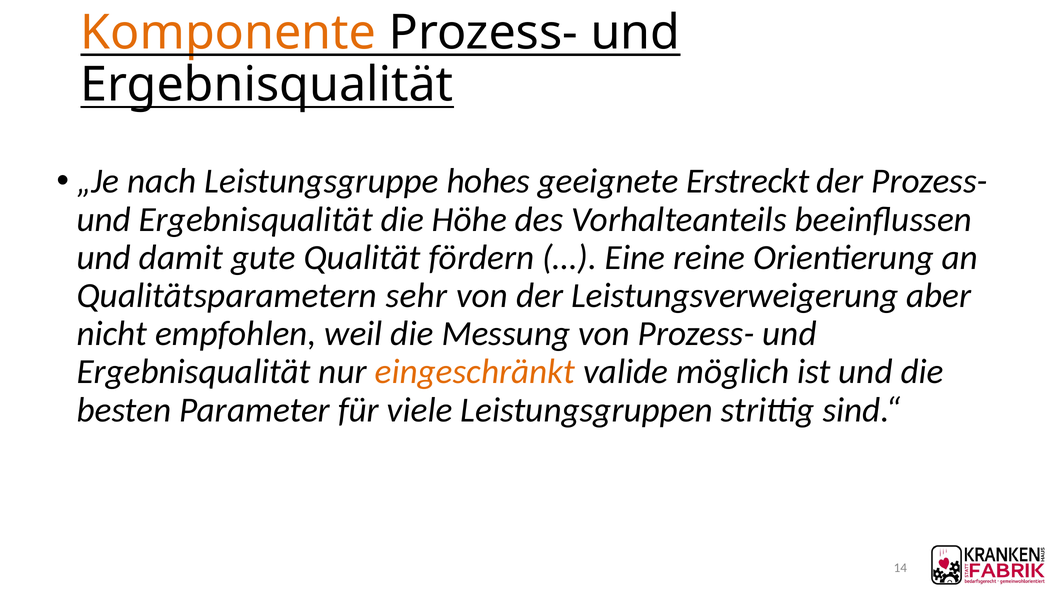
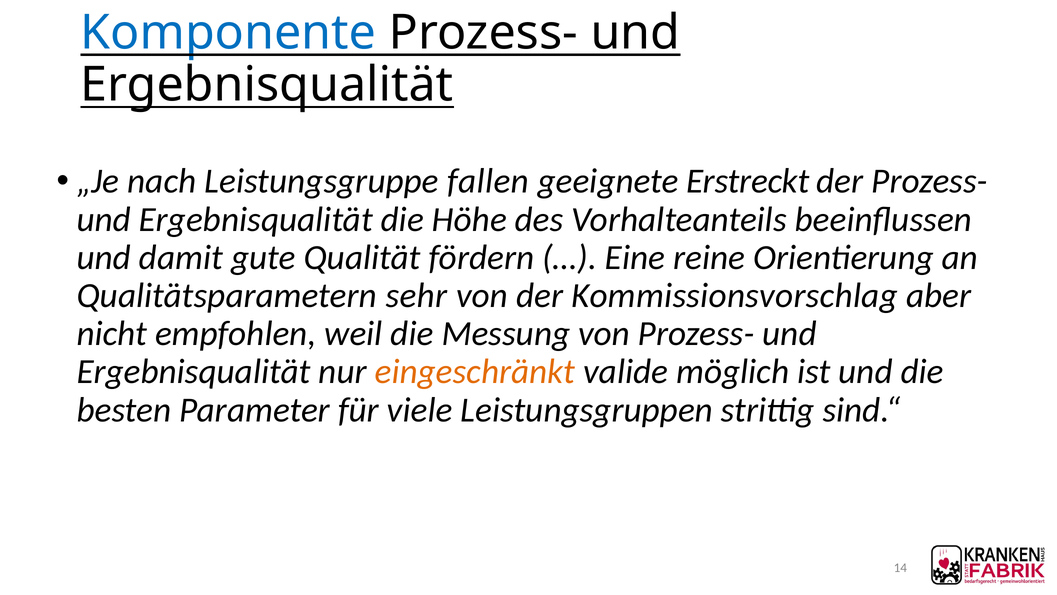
Komponente colour: orange -> blue
hohes: hohes -> fallen
Leistungsverweigerung: Leistungsverweigerung -> Kommissionsvorschlag
